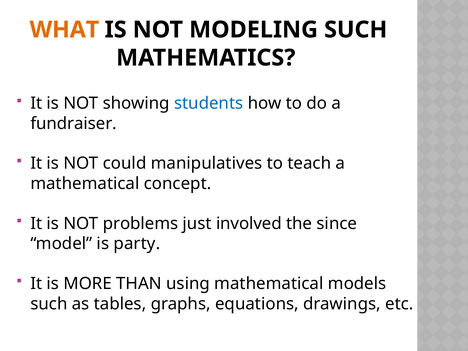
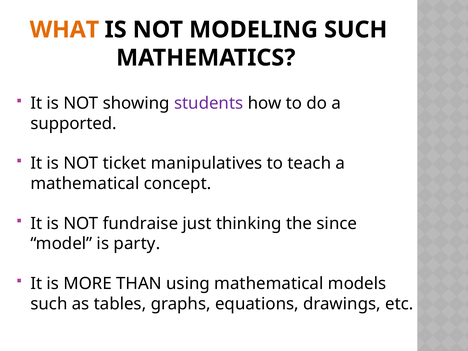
students colour: blue -> purple
fundraiser: fundraiser -> supported
could: could -> ticket
problems: problems -> fundraise
involved: involved -> thinking
